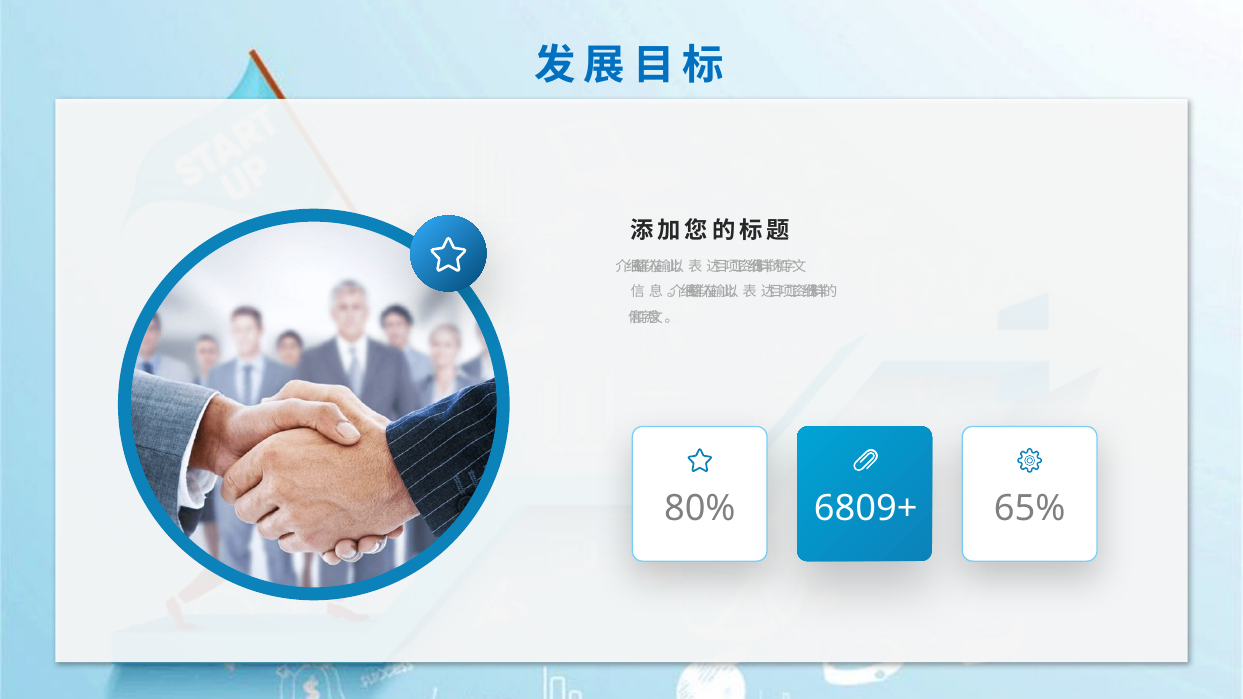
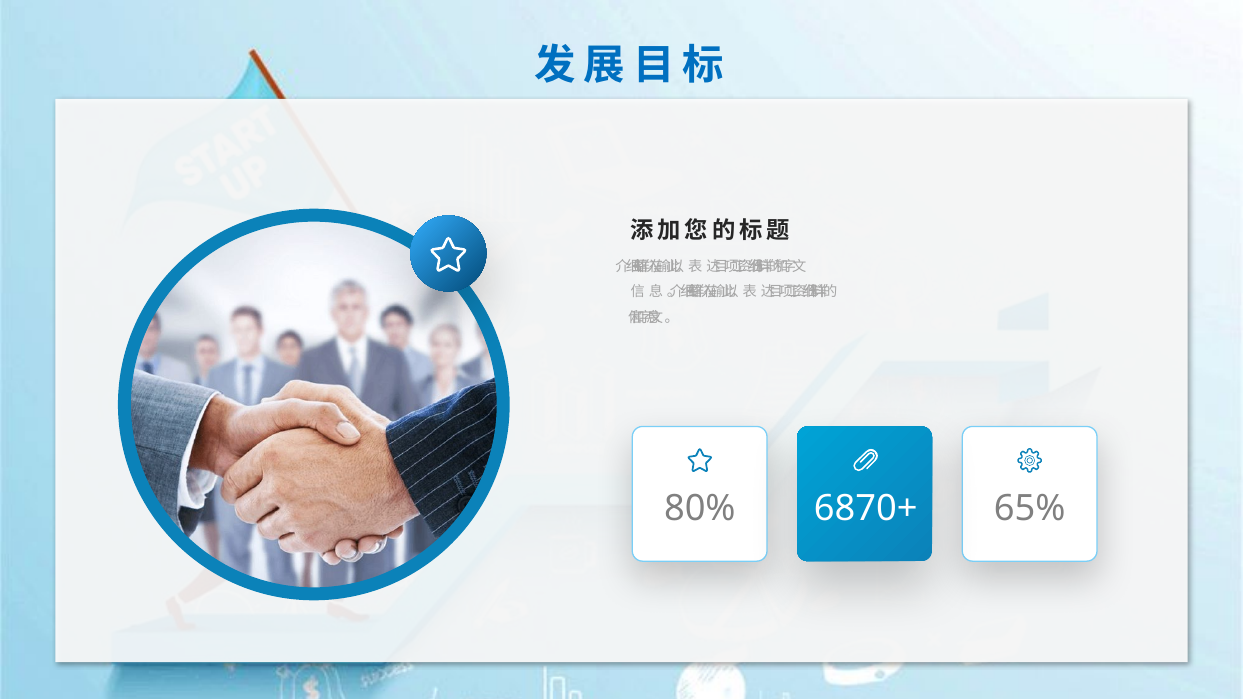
6809+: 6809+ -> 6870+
